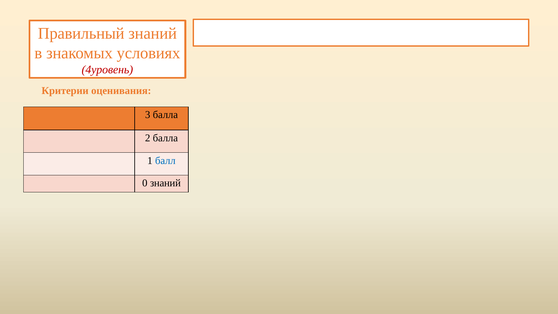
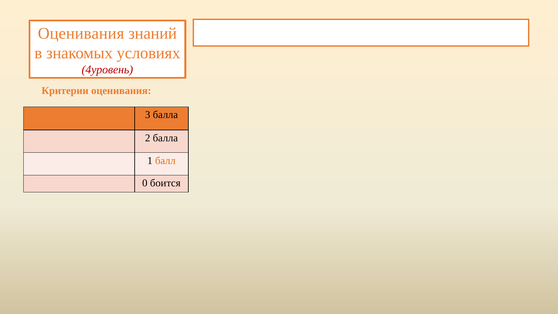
Правильный at (81, 34): Правильный -> Оценивания
балл colour: blue -> orange
0 знаний: знаний -> боится
